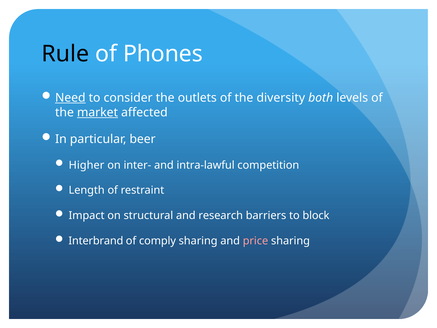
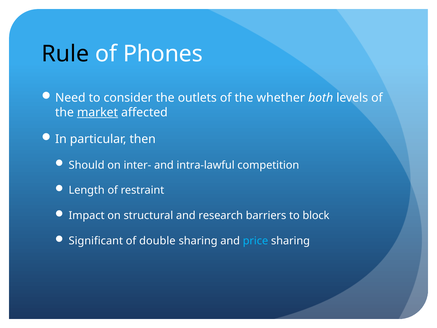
Need underline: present -> none
diversity: diversity -> whether
beer: beer -> then
Higher: Higher -> Should
Interbrand: Interbrand -> Significant
comply: comply -> double
price colour: pink -> light blue
